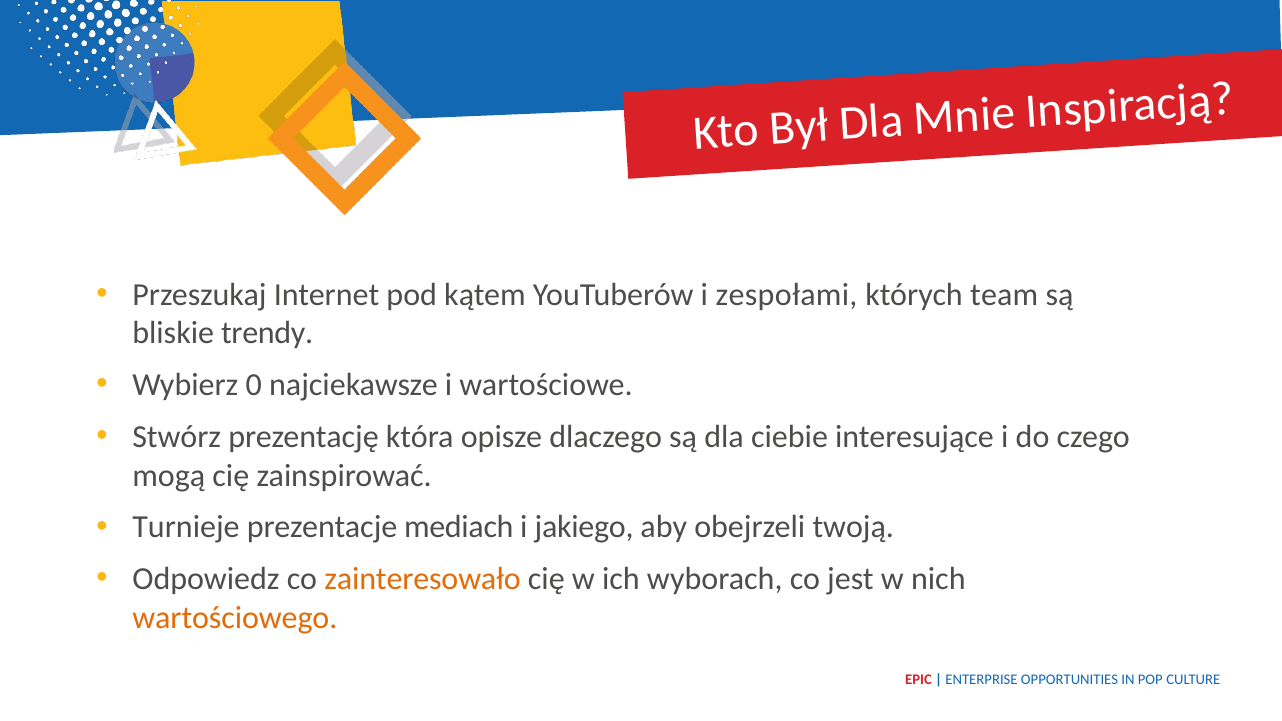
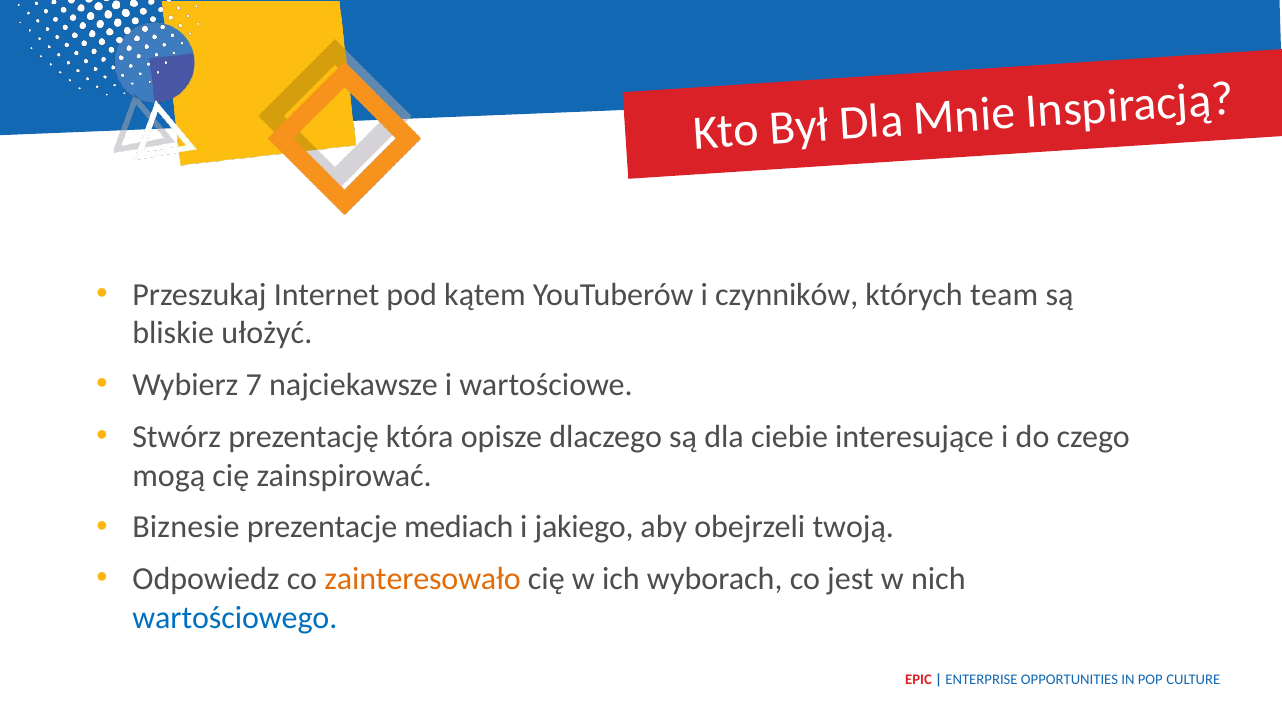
zespołami: zespołami -> czynników
trendy: trendy -> ułożyć
0: 0 -> 7
Turnieje: Turnieje -> Biznesie
wartościowego colour: orange -> blue
